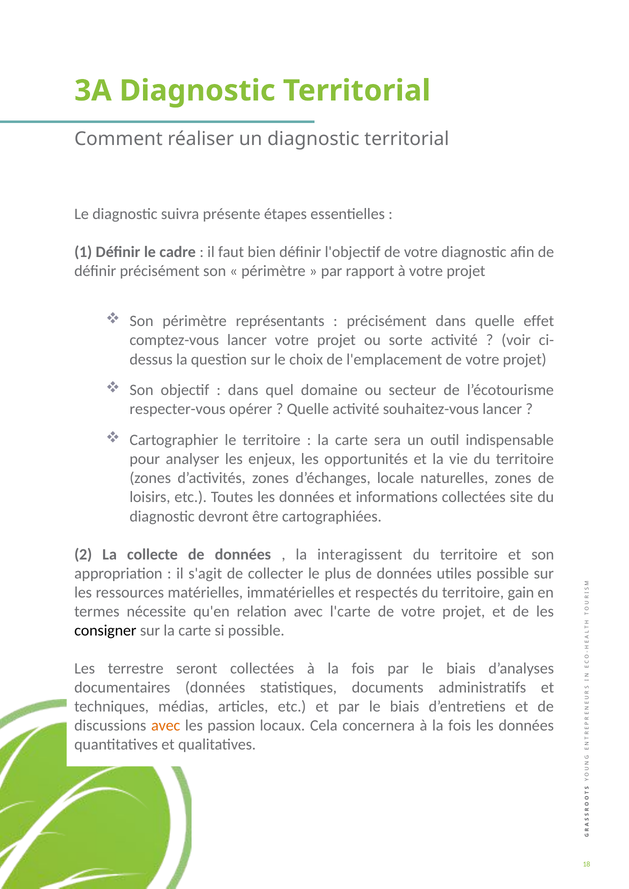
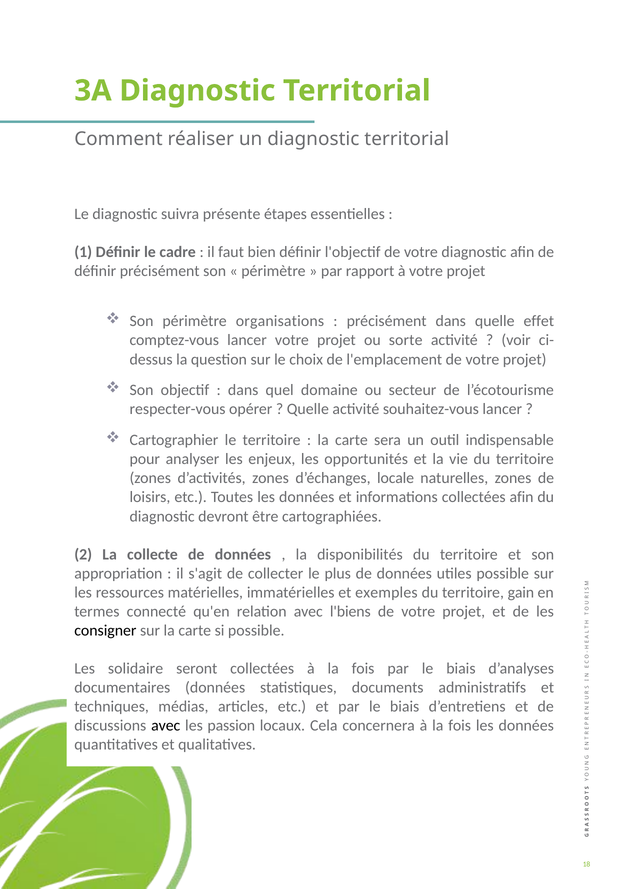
représentants: représentants -> organisations
collectées site: site -> afin
interagissent: interagissent -> disponibilités
respectés: respectés -> exemples
nécessite: nécessite -> connecté
l'carte: l'carte -> l'biens
terrestre: terrestre -> solidaire
avec at (166, 726) colour: orange -> black
